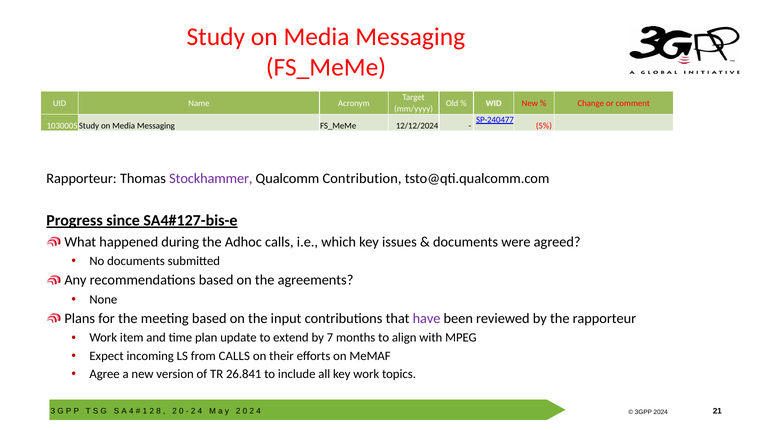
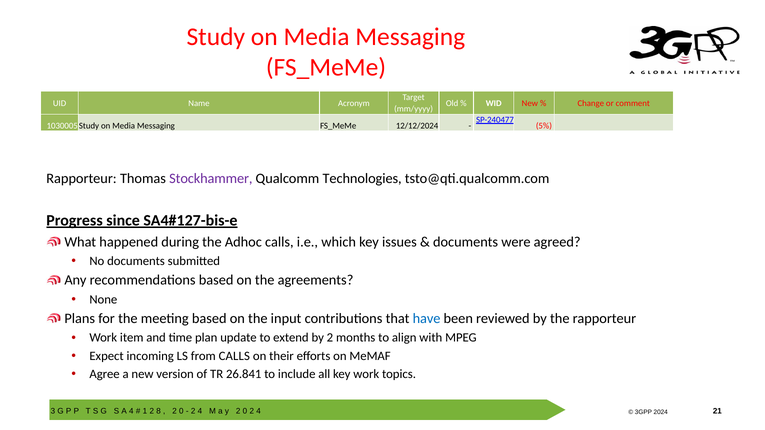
Contribution: Contribution -> Technologies
have colour: purple -> blue
by 7: 7 -> 2
